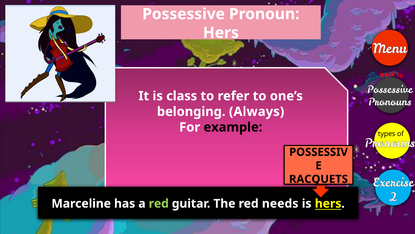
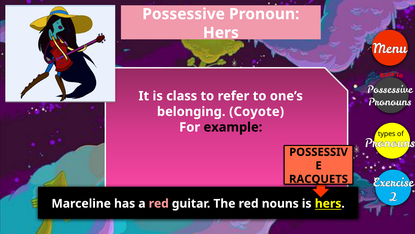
Always: Always -> Coyote
red at (159, 203) colour: light green -> pink
needs: needs -> nouns
